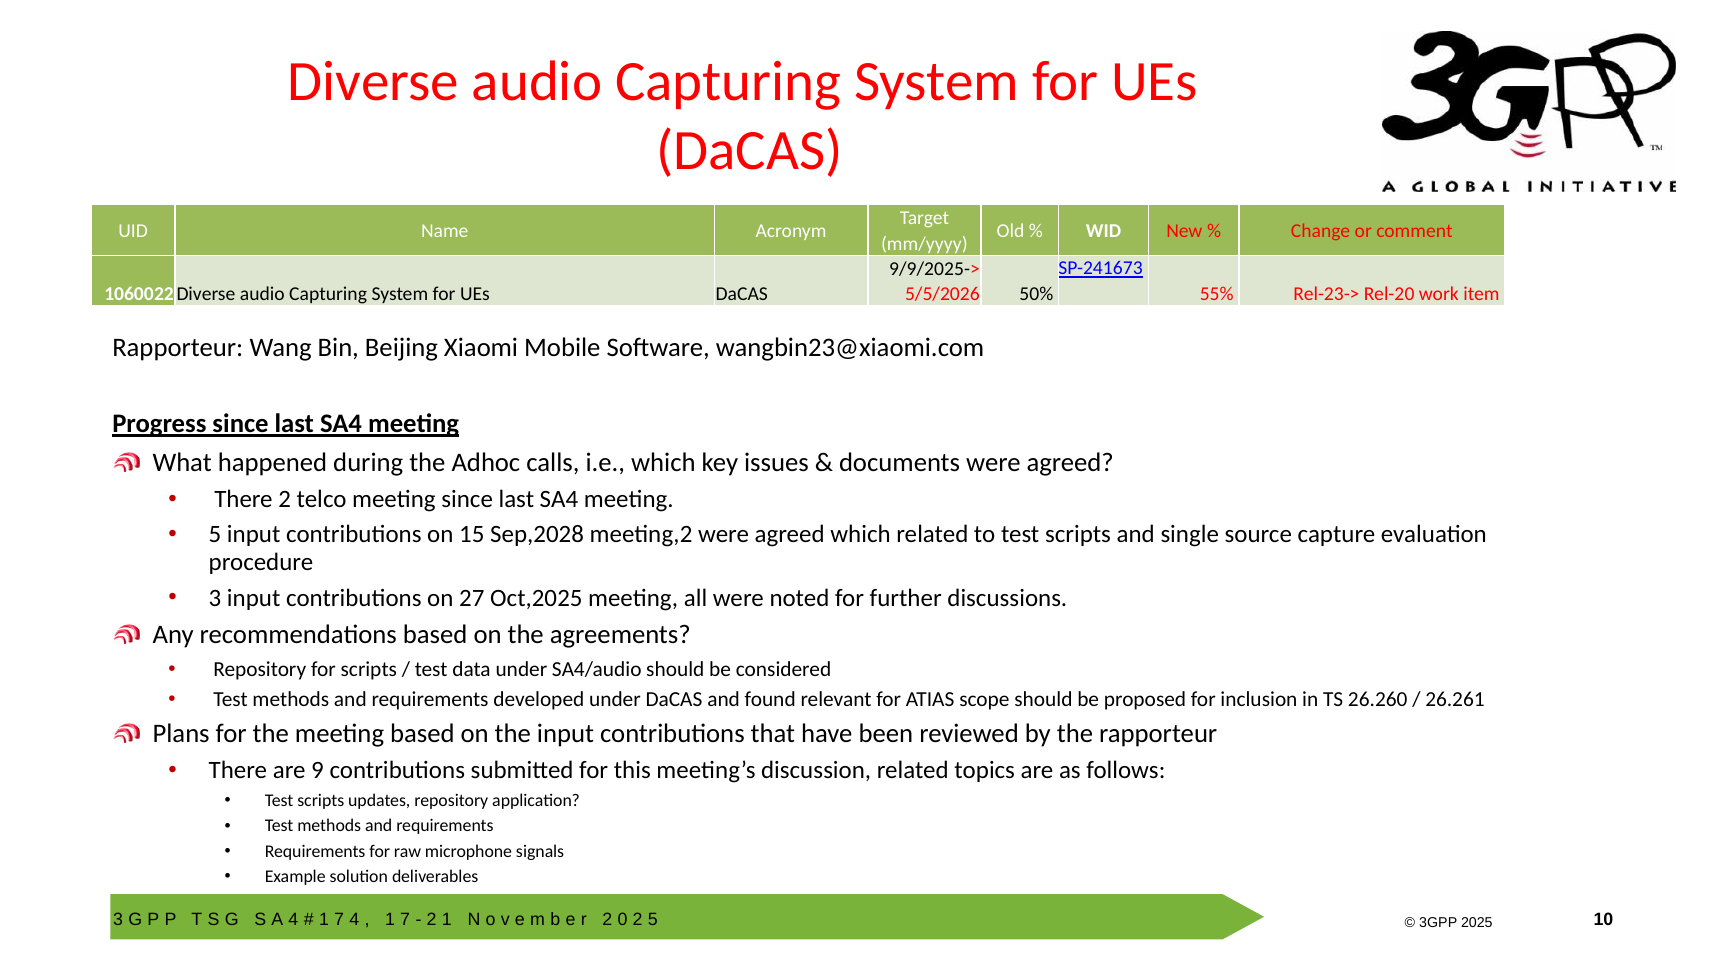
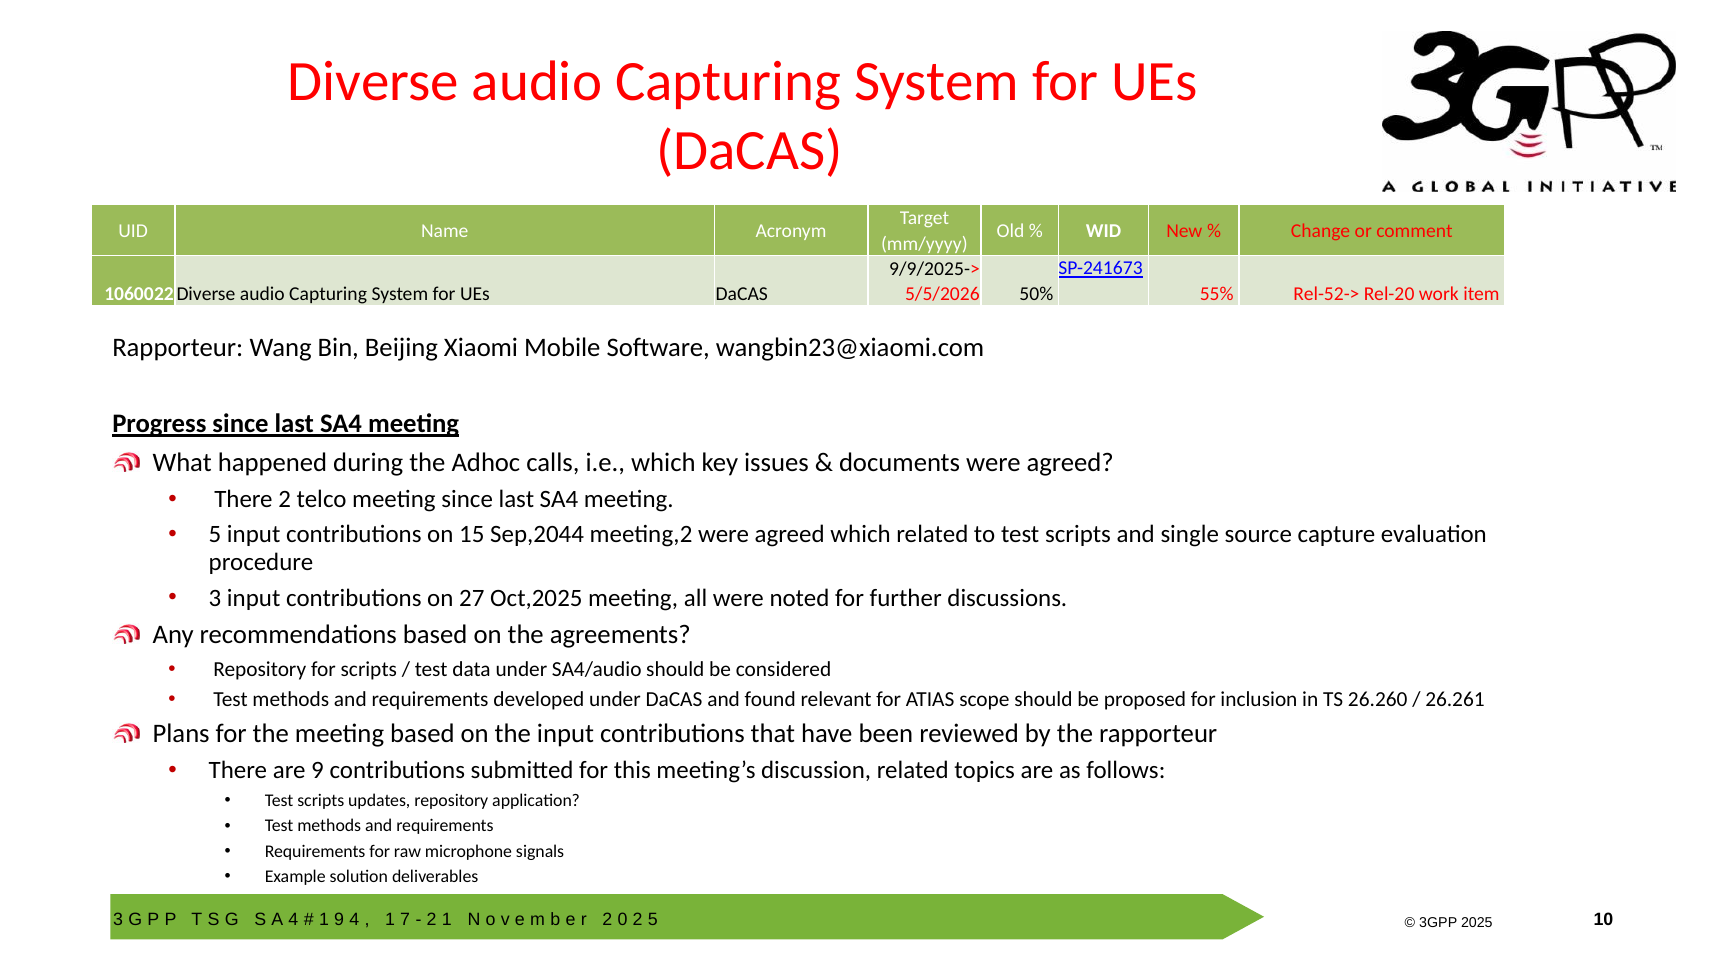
Rel-23->: Rel-23-> -> Rel-52->
Sep,2028: Sep,2028 -> Sep,2044
7 at (339, 920): 7 -> 9
